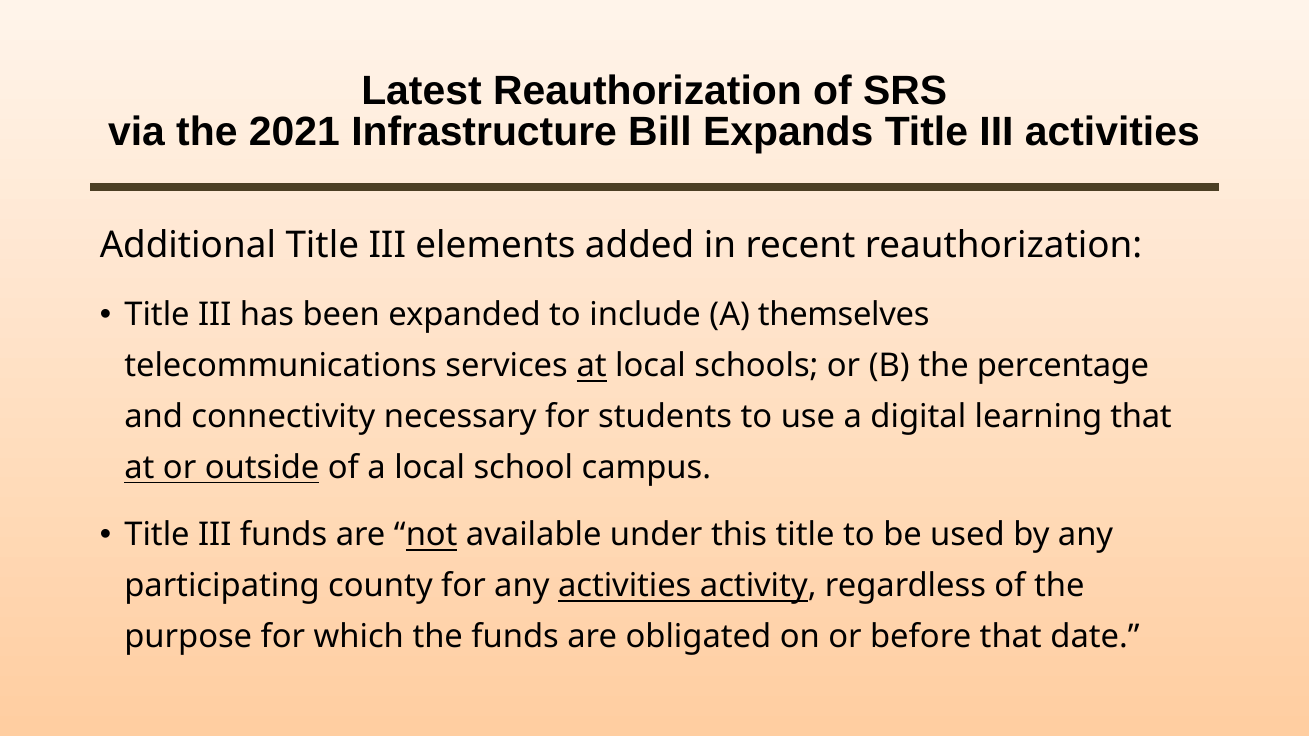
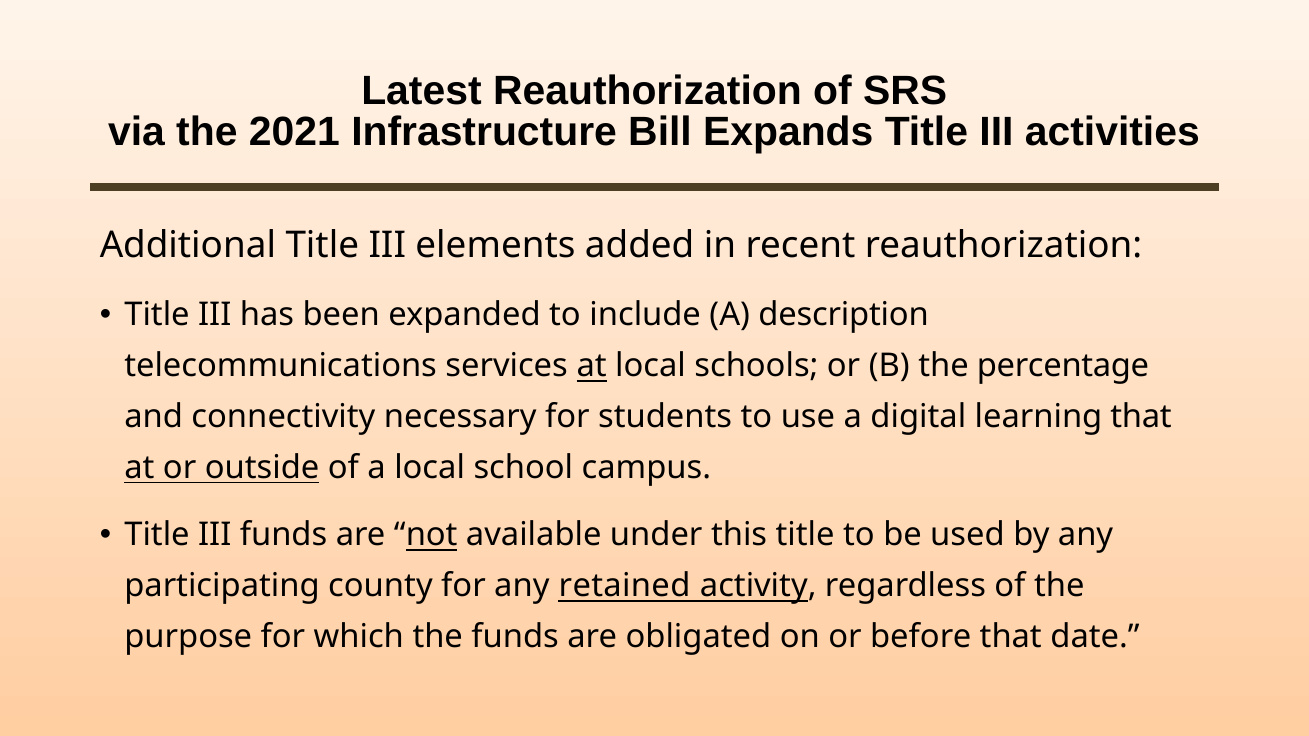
themselves: themselves -> description
any activities: activities -> retained
